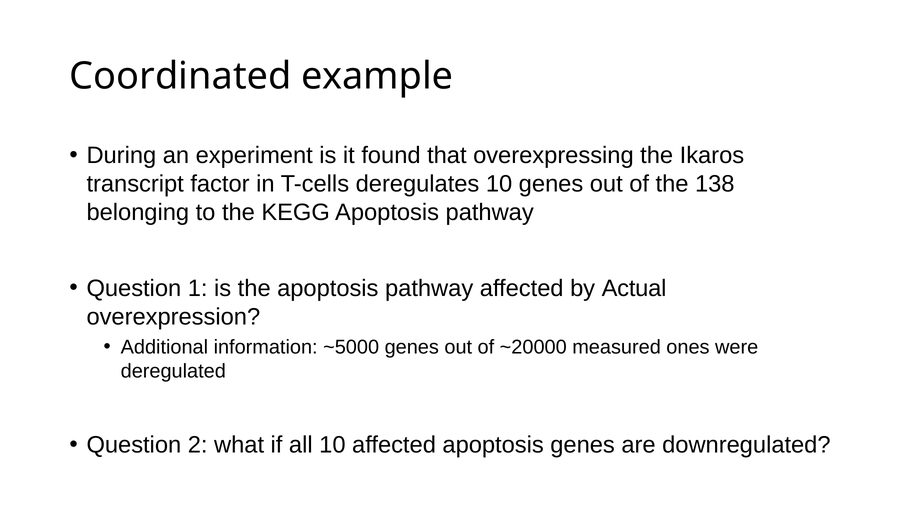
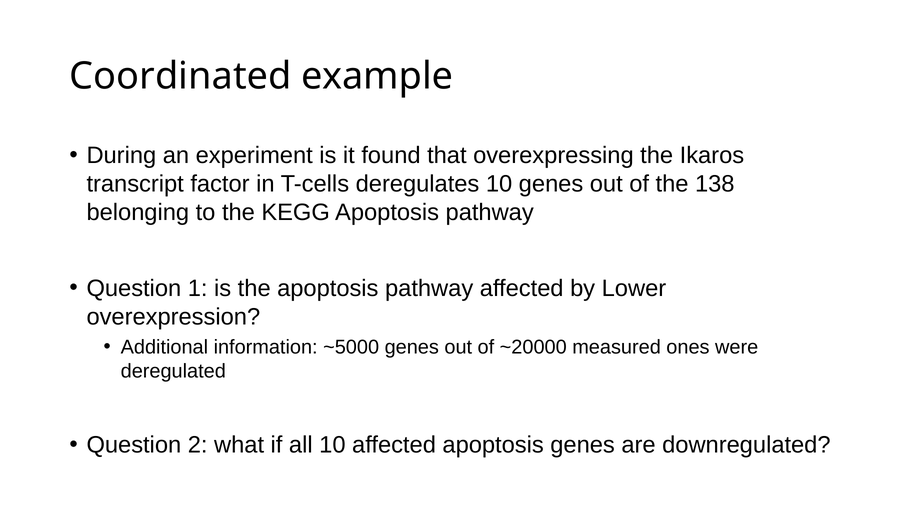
Actual: Actual -> Lower
